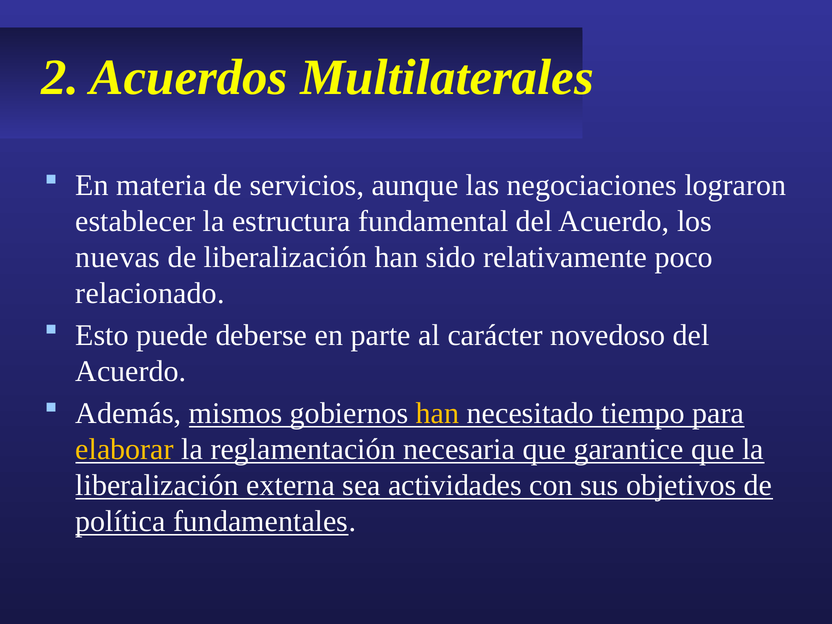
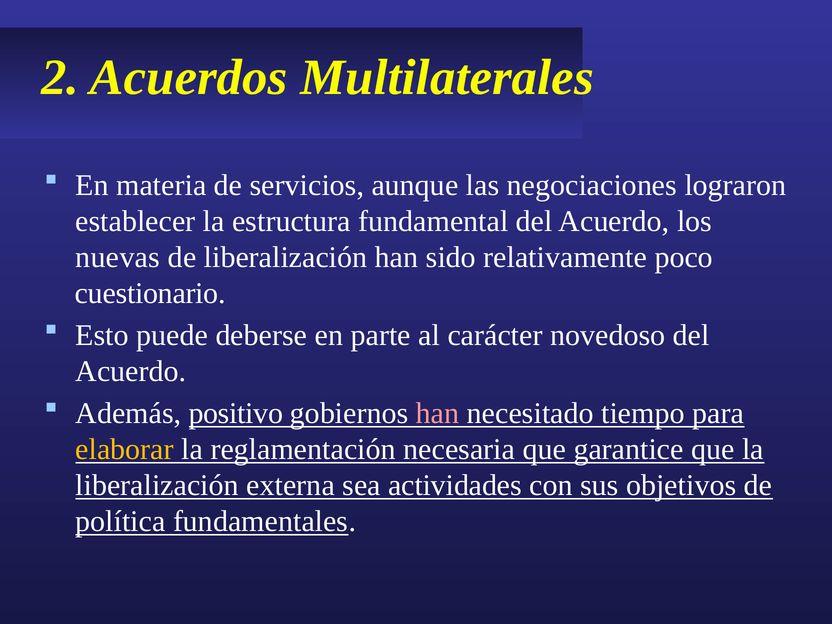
relacionado: relacionado -> cuestionario
mismos: mismos -> positivo
han at (438, 413) colour: yellow -> pink
